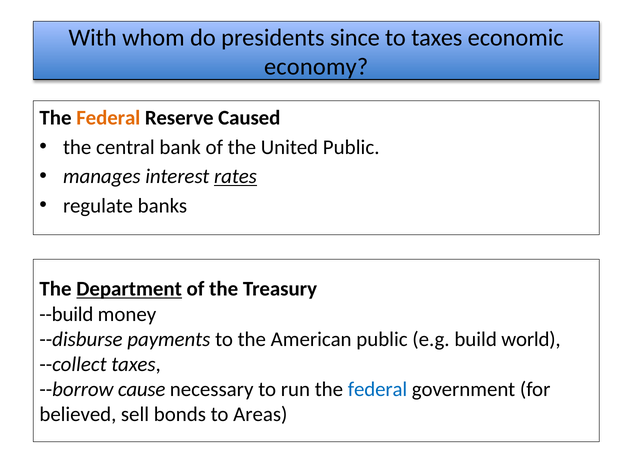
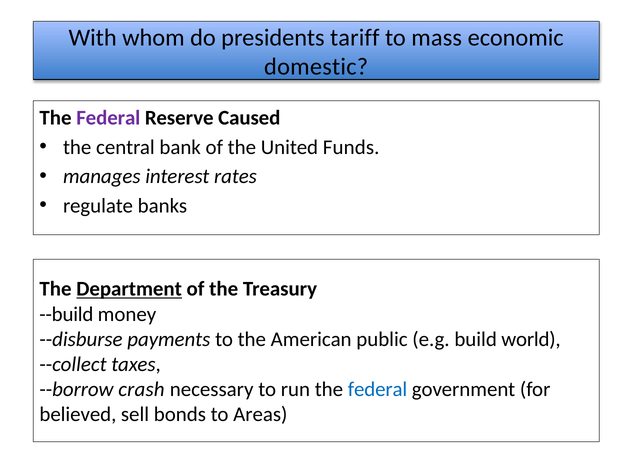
since: since -> tariff
to taxes: taxes -> mass
economy: economy -> domestic
Federal at (108, 118) colour: orange -> purple
United Public: Public -> Funds
rates underline: present -> none
cause: cause -> crash
